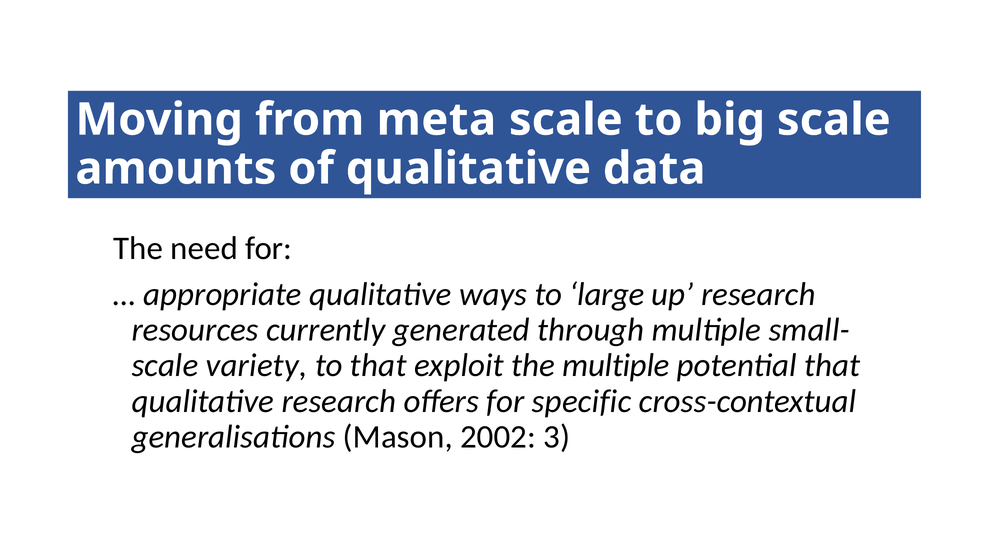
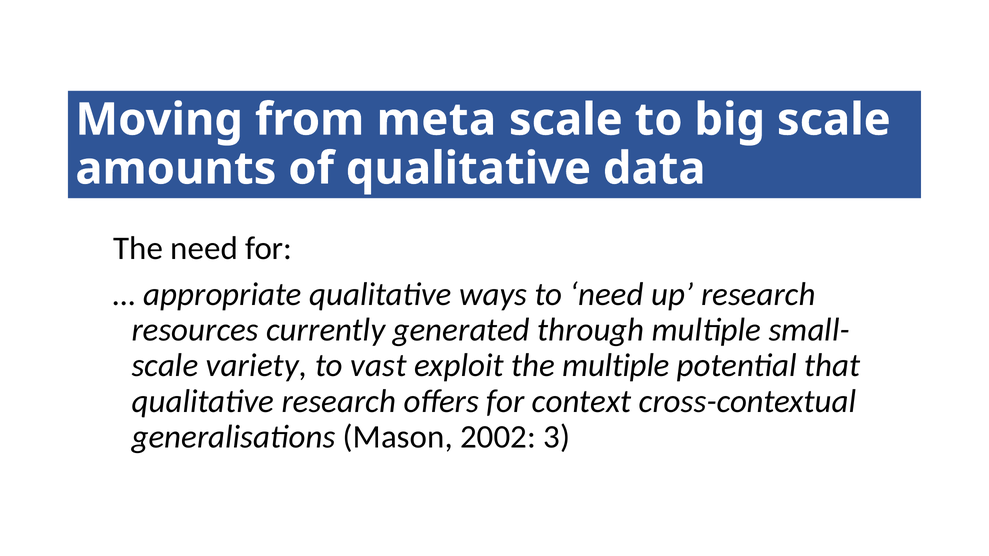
to large: large -> need
to that: that -> vast
specific: specific -> context
